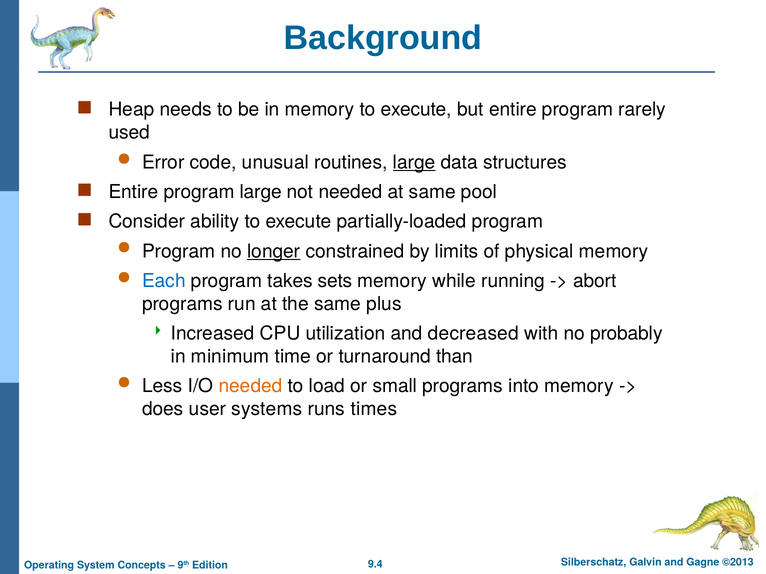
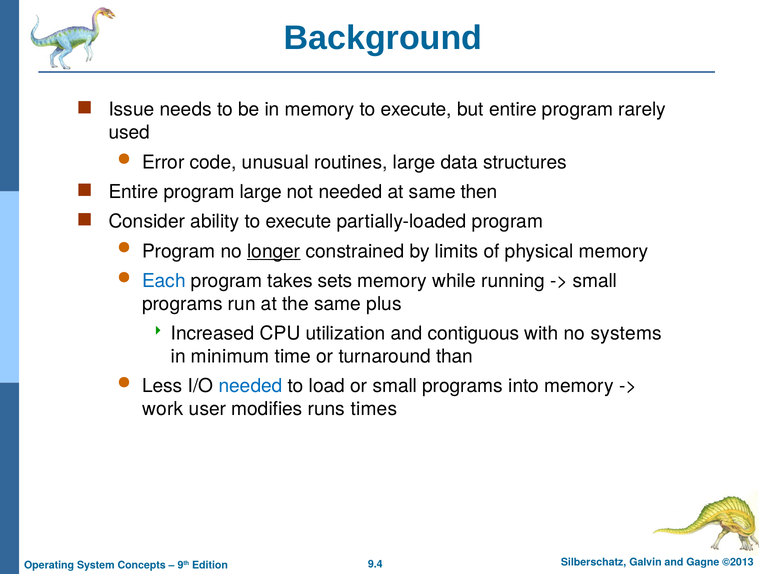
Heap: Heap -> Issue
large at (414, 162) underline: present -> none
pool: pool -> then
abort at (595, 281): abort -> small
decreased: decreased -> contiguous
probably: probably -> systems
needed at (251, 386) colour: orange -> blue
does: does -> work
systems: systems -> modifies
